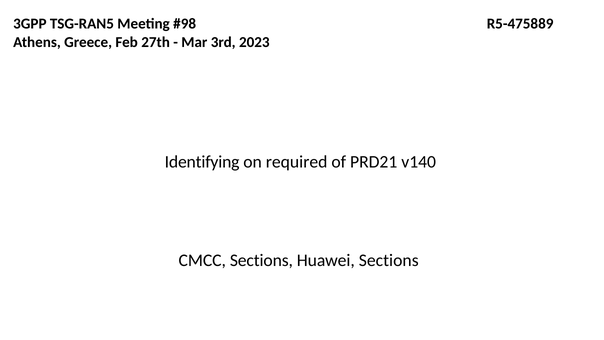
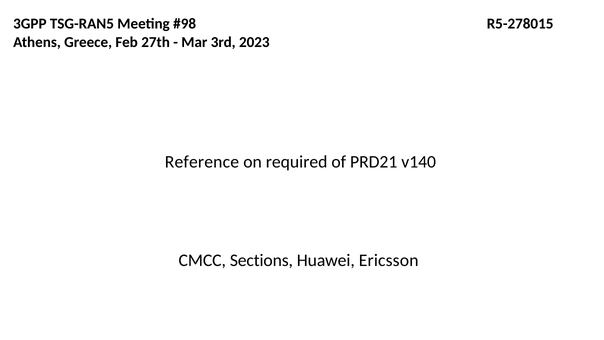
R5-475889: R5-475889 -> R5-278015
Identifying: Identifying -> Reference
Huawei Sections: Sections -> Ericsson
